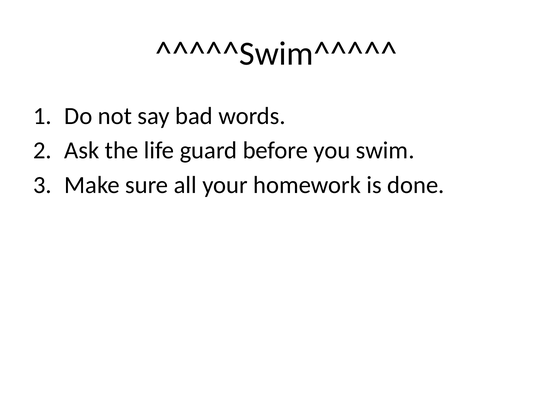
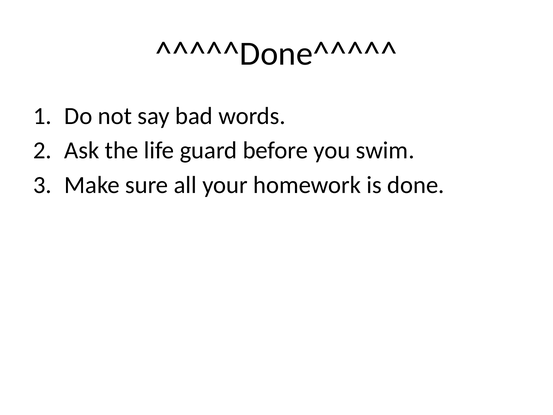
^^^^^Swim^^^^^: ^^^^^Swim^^^^^ -> ^^^^^Done^^^^^
